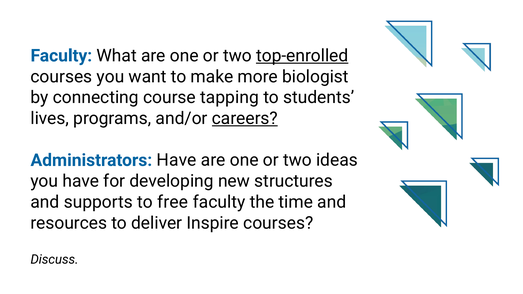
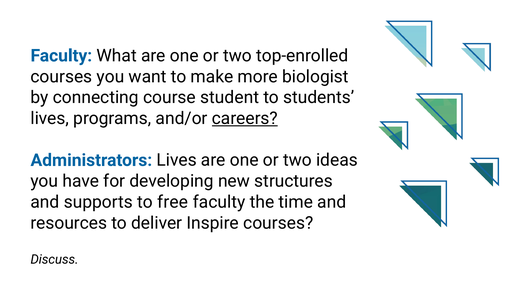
top-enrolled underline: present -> none
tapping: tapping -> student
Administrators Have: Have -> Lives
